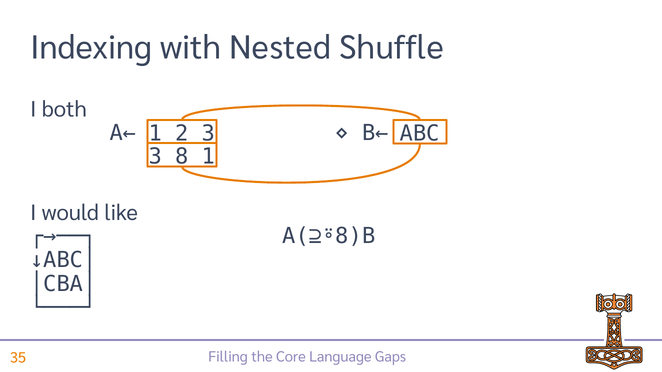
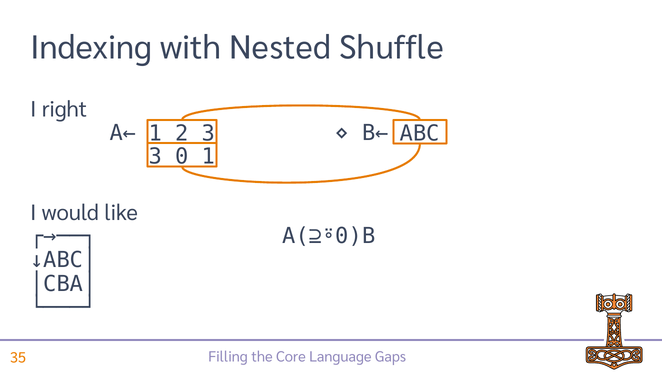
both: both -> right
8: 8 -> 0
A(⊇⍤8)B: A(⊇⍤8)B -> A(⊇⍤0)B
